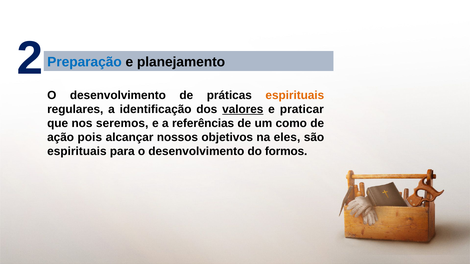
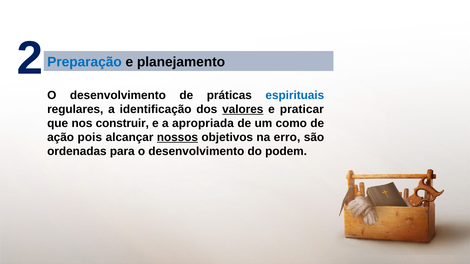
espirituais at (295, 95) colour: orange -> blue
seremos: seremos -> construir
referências: referências -> apropriada
nossos underline: none -> present
eles: eles -> erro
espirituais at (77, 152): espirituais -> ordenadas
formos: formos -> podem
